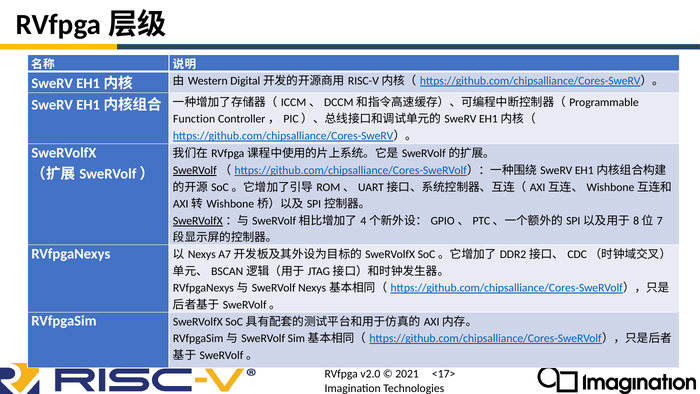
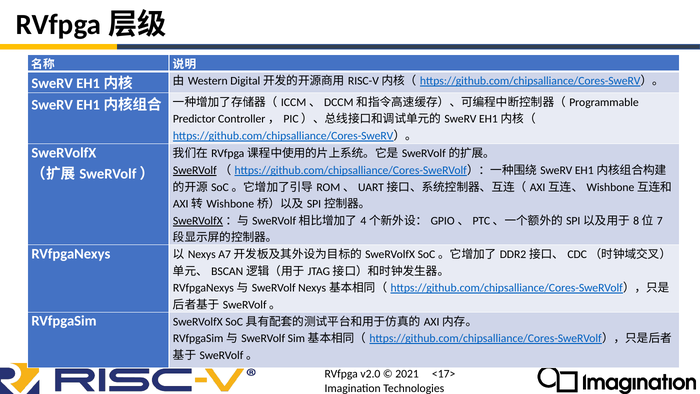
Function: Function -> Predictor
